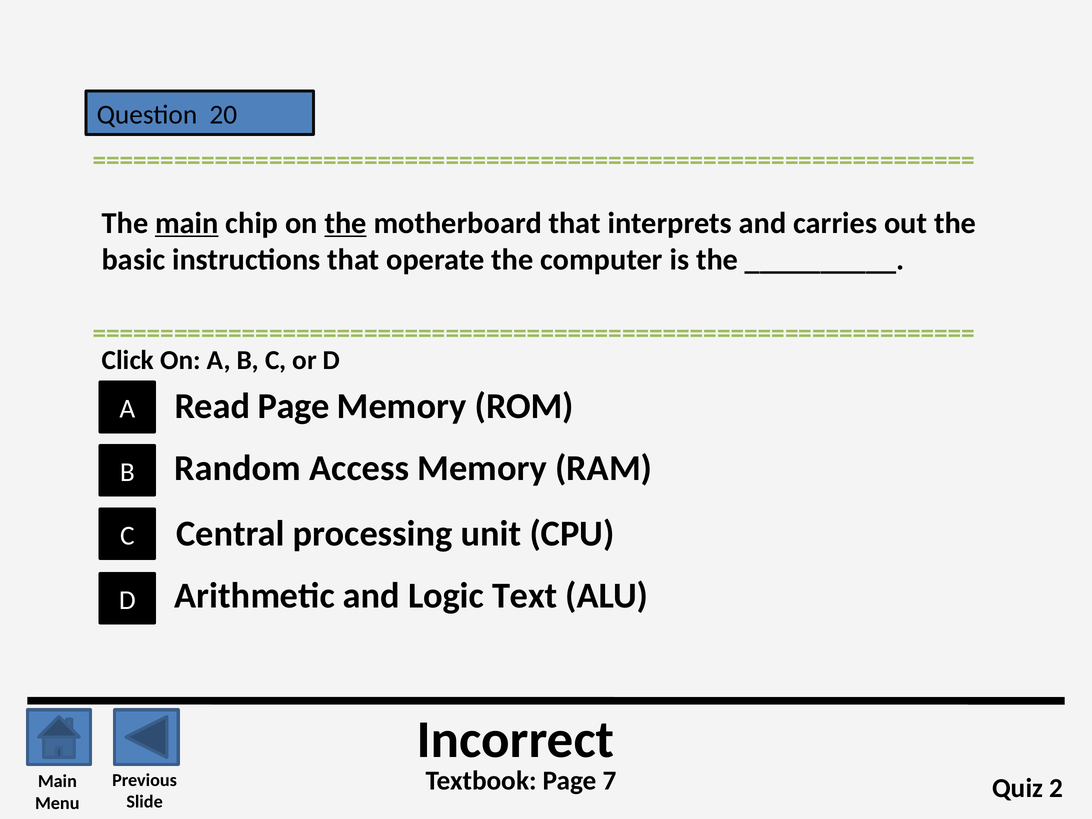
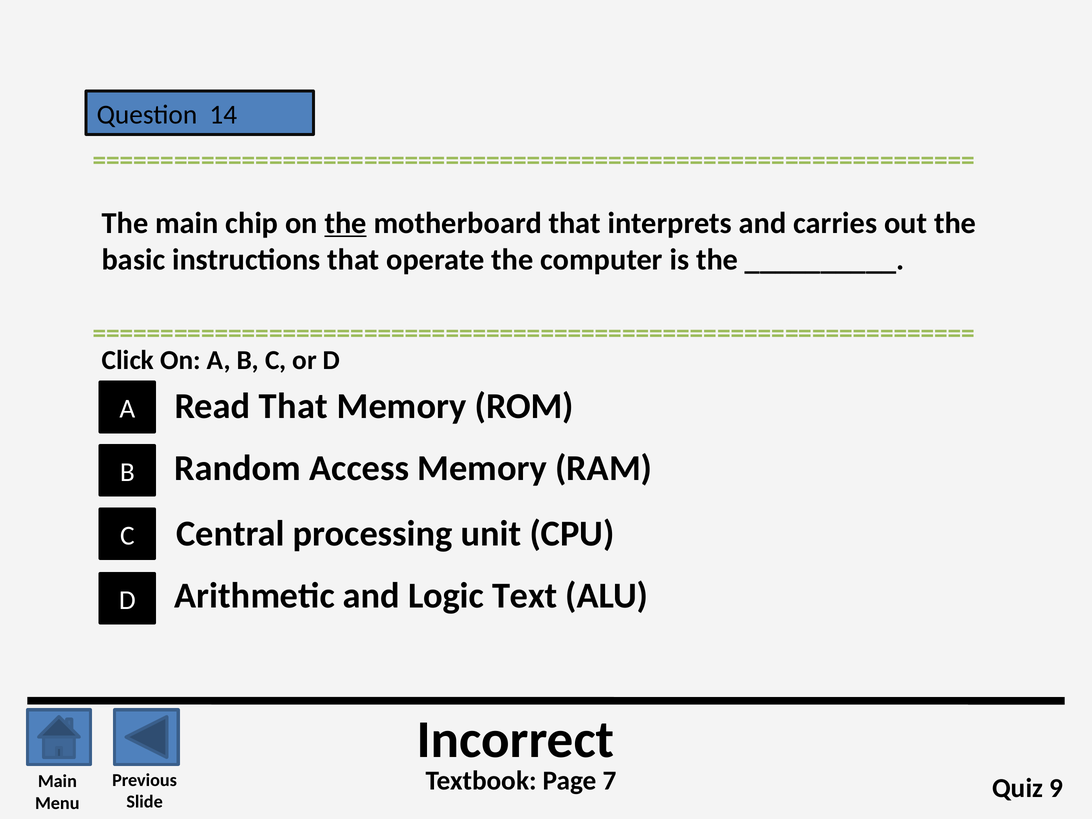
20: 20 -> 14
main at (187, 223) underline: present -> none
Read Page: Page -> That
2: 2 -> 9
